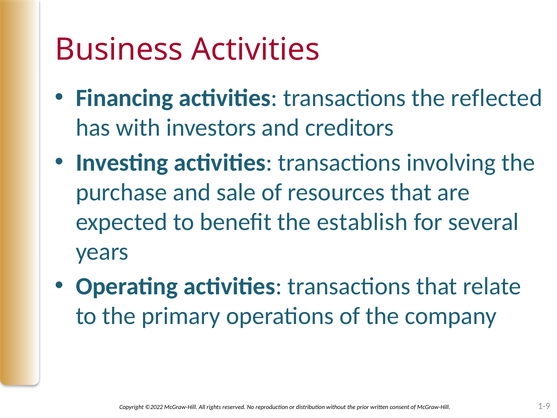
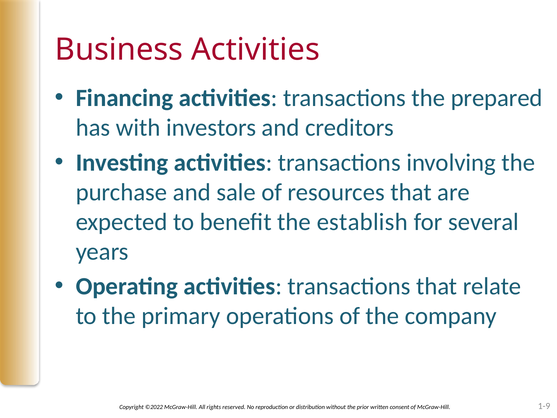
reflected: reflected -> prepared
